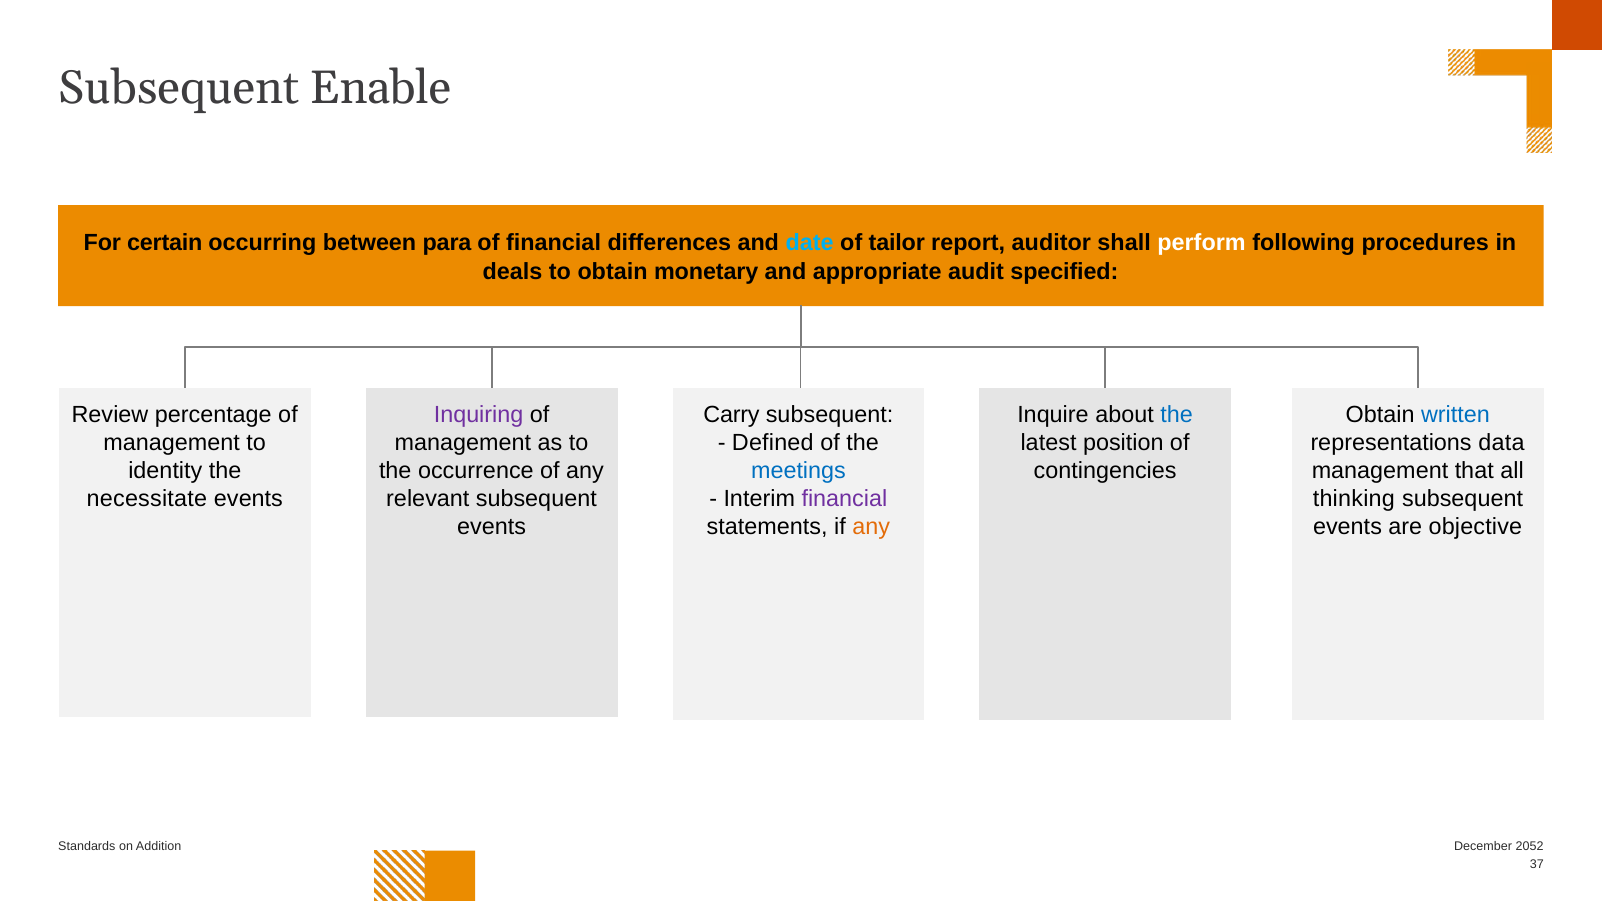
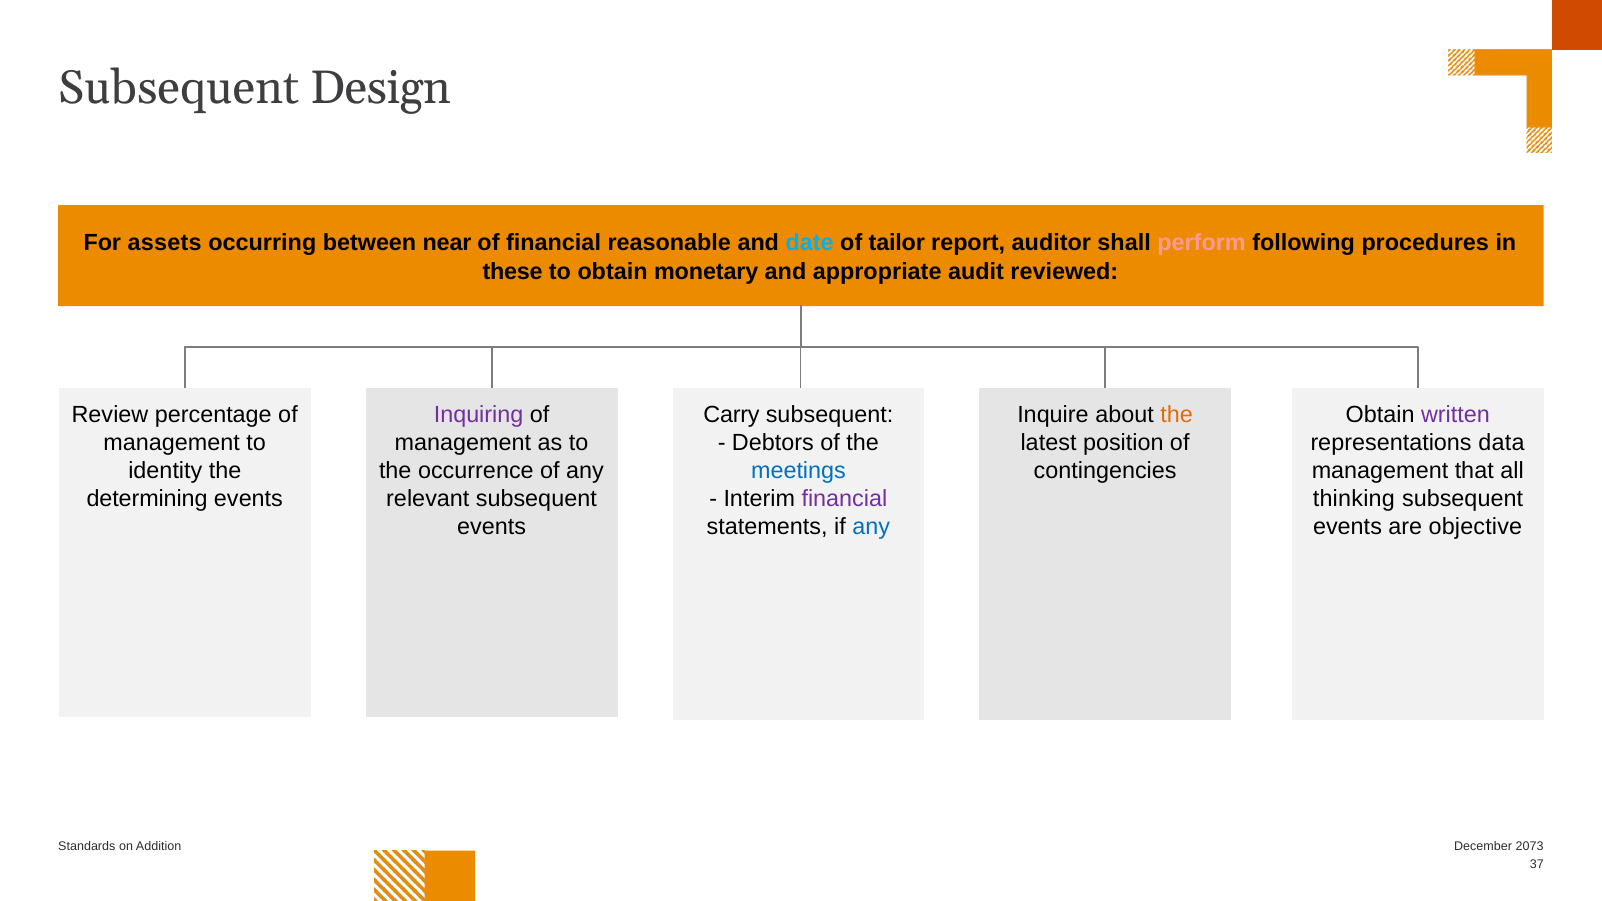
Enable: Enable -> Design
certain: certain -> assets
para: para -> near
differences: differences -> reasonable
perform colour: white -> pink
deals: deals -> these
specified: specified -> reviewed
the at (1177, 415) colour: blue -> orange
written colour: blue -> purple
Defined: Defined -> Debtors
necessitate: necessitate -> determining
any at (871, 527) colour: orange -> blue
2052: 2052 -> 2073
